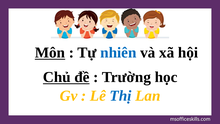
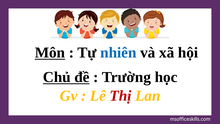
Thị colour: blue -> red
